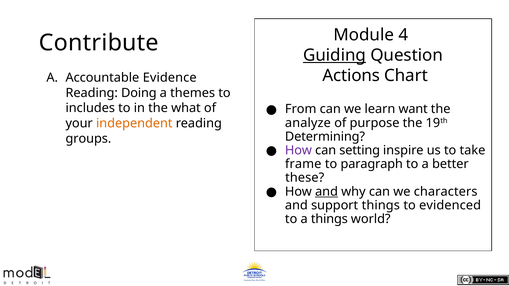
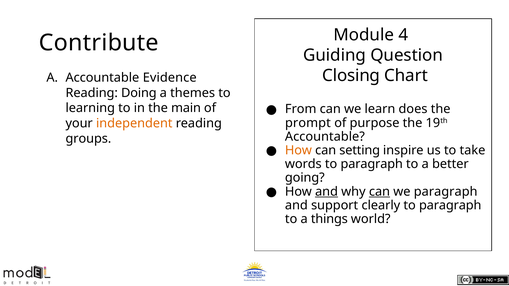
Guiding underline: present -> none
Actions: Actions -> Closing
want: want -> does
includes: includes -> learning
what: what -> main
analyze: analyze -> prompt
Determining at (325, 137): Determining -> Accountable
How at (298, 150) colour: purple -> orange
frame: frame -> words
these: these -> going
can at (379, 192) underline: none -> present
we characters: characters -> paragraph
support things: things -> clearly
evidenced at (450, 205): evidenced -> paragraph
